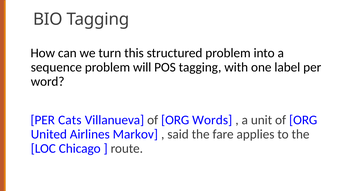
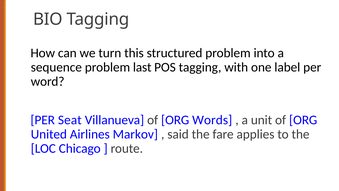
will: will -> last
Cats: Cats -> Seat
